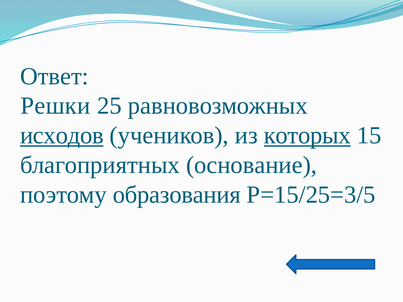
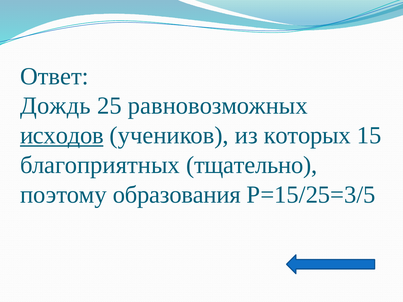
Решки: Решки -> Дождь
которых underline: present -> none
основание: основание -> тщательно
